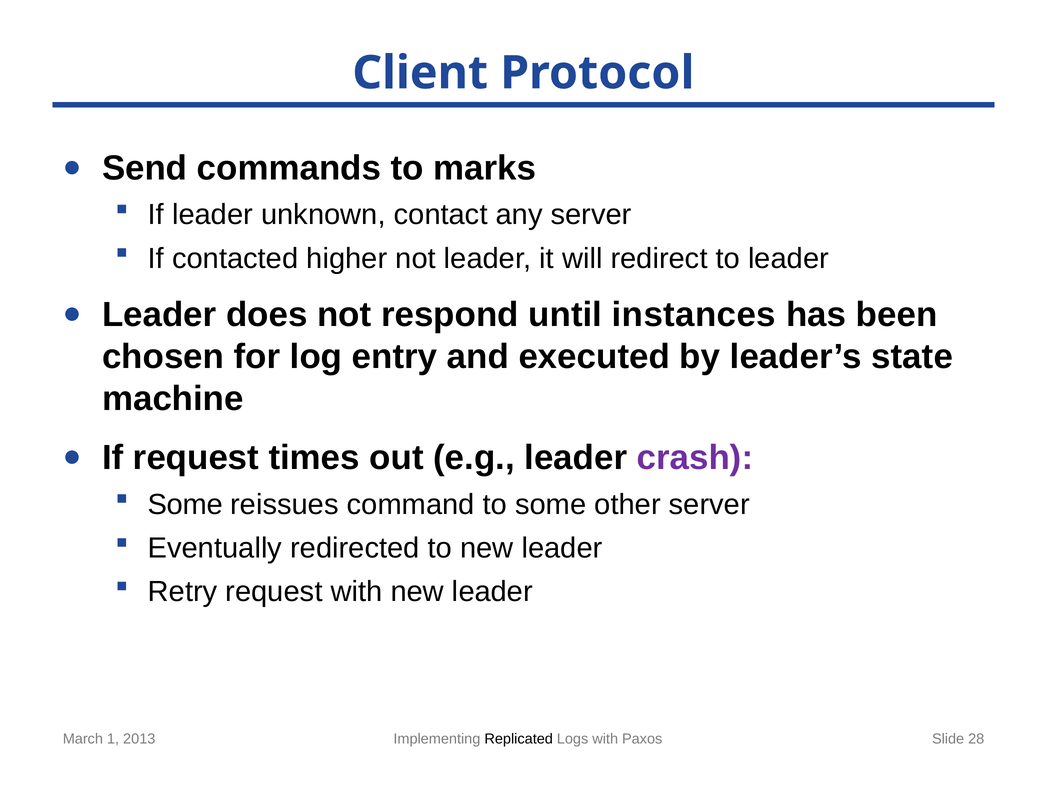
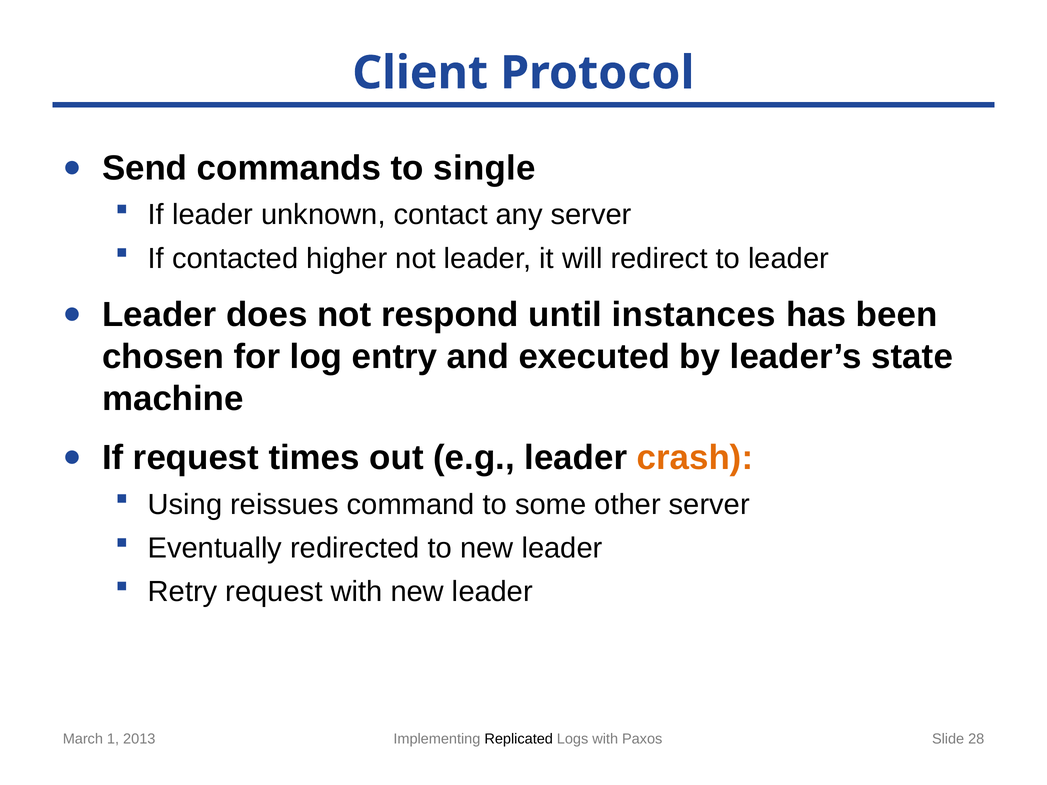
marks: marks -> single
crash colour: purple -> orange
Some at (185, 505): Some -> Using
